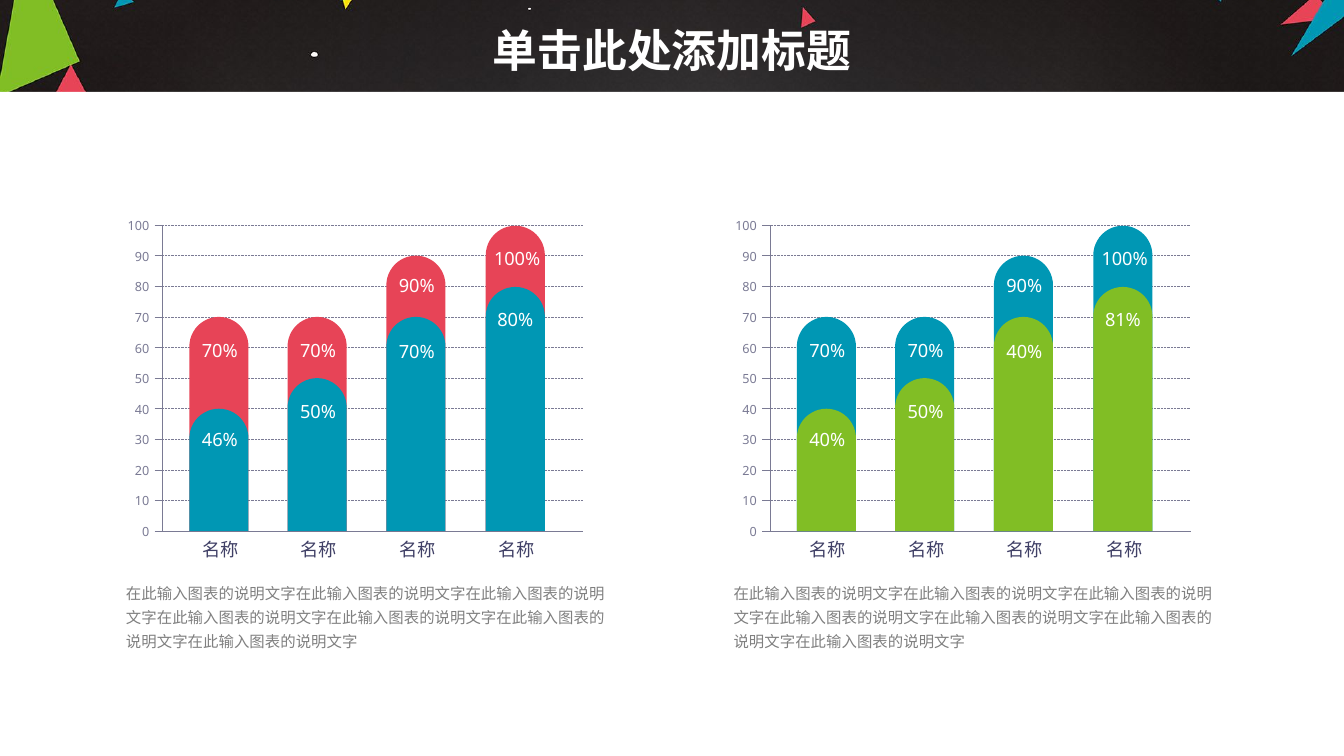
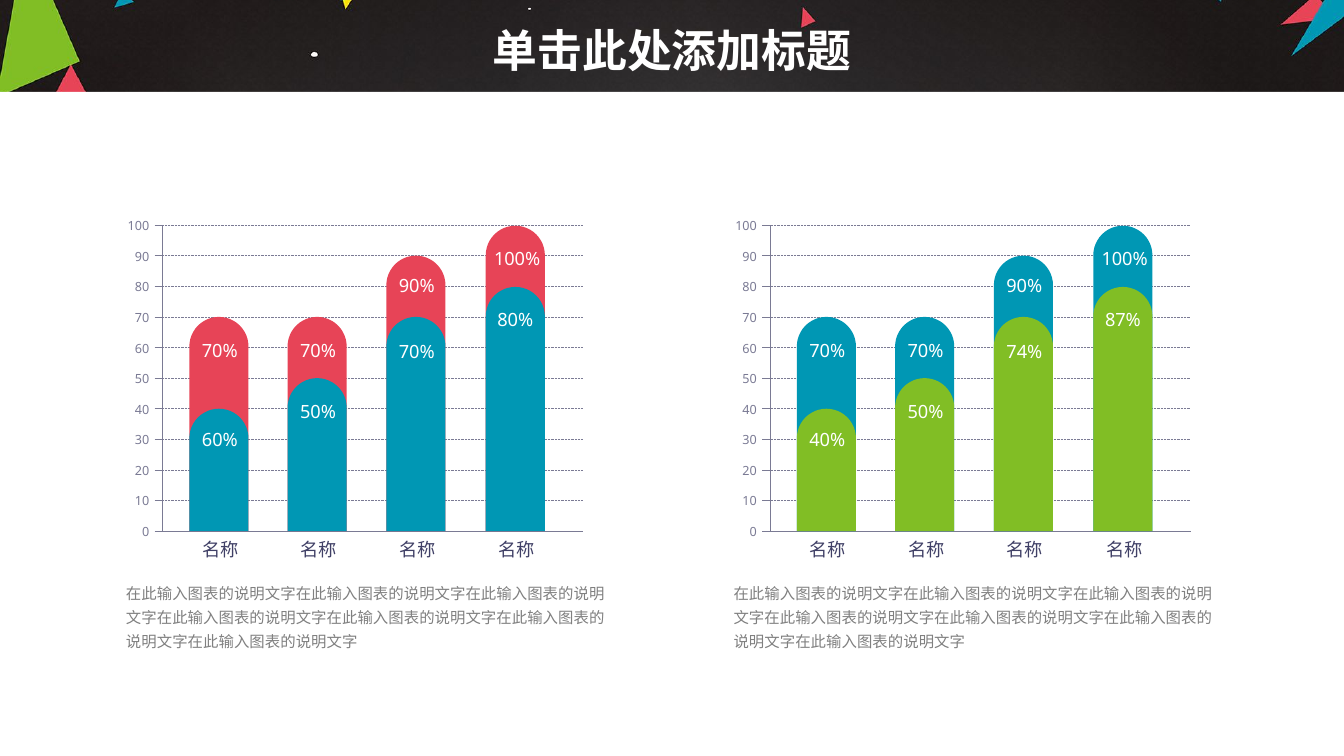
81%: 81% -> 87%
40% at (1024, 352): 40% -> 74%
46%: 46% -> 60%
